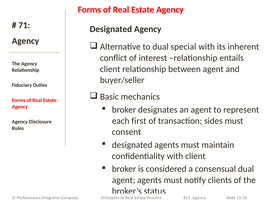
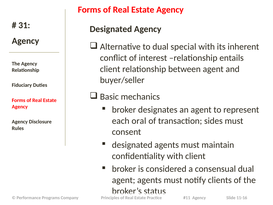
71: 71 -> 31
first: first -> oral
